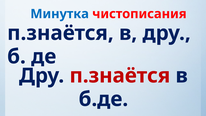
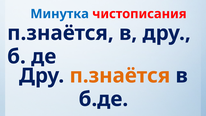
п.знаётся at (120, 76) colour: red -> orange
